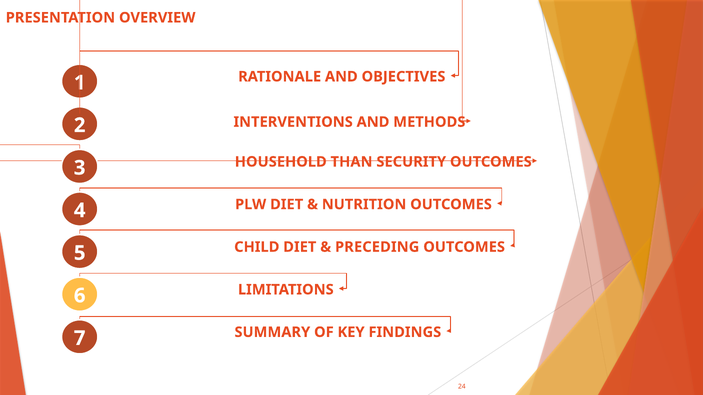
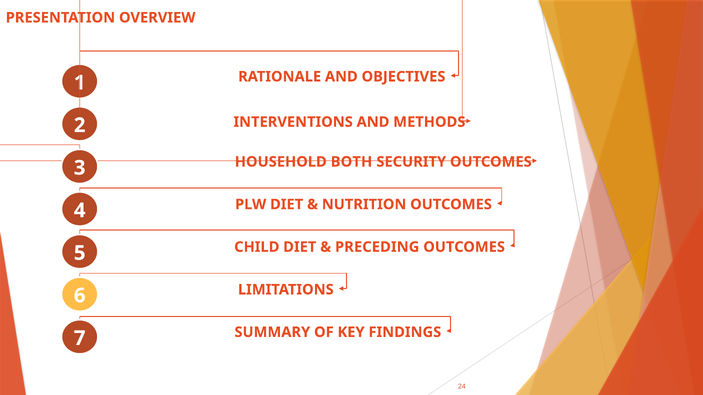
THAN: THAN -> BOTH
